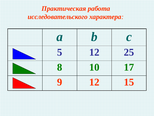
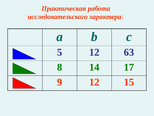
25: 25 -> 63
10: 10 -> 14
